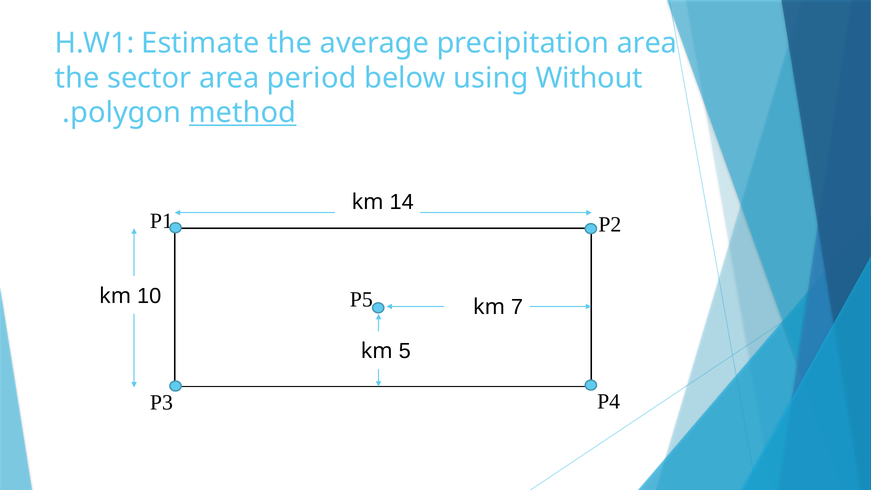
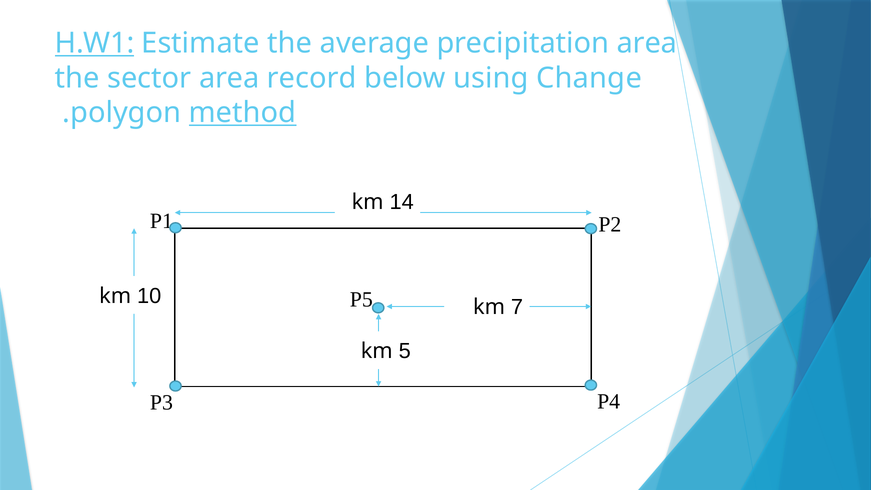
H.W1 underline: none -> present
period: period -> record
Without: Without -> Change
